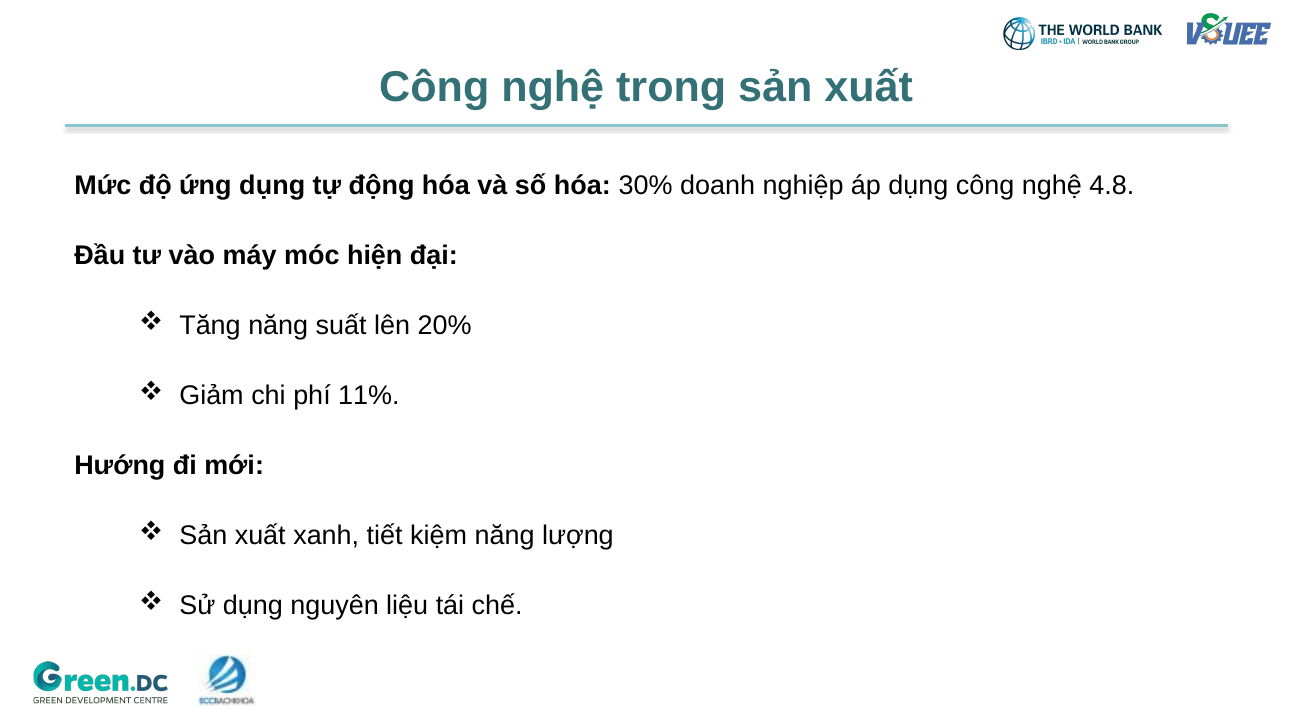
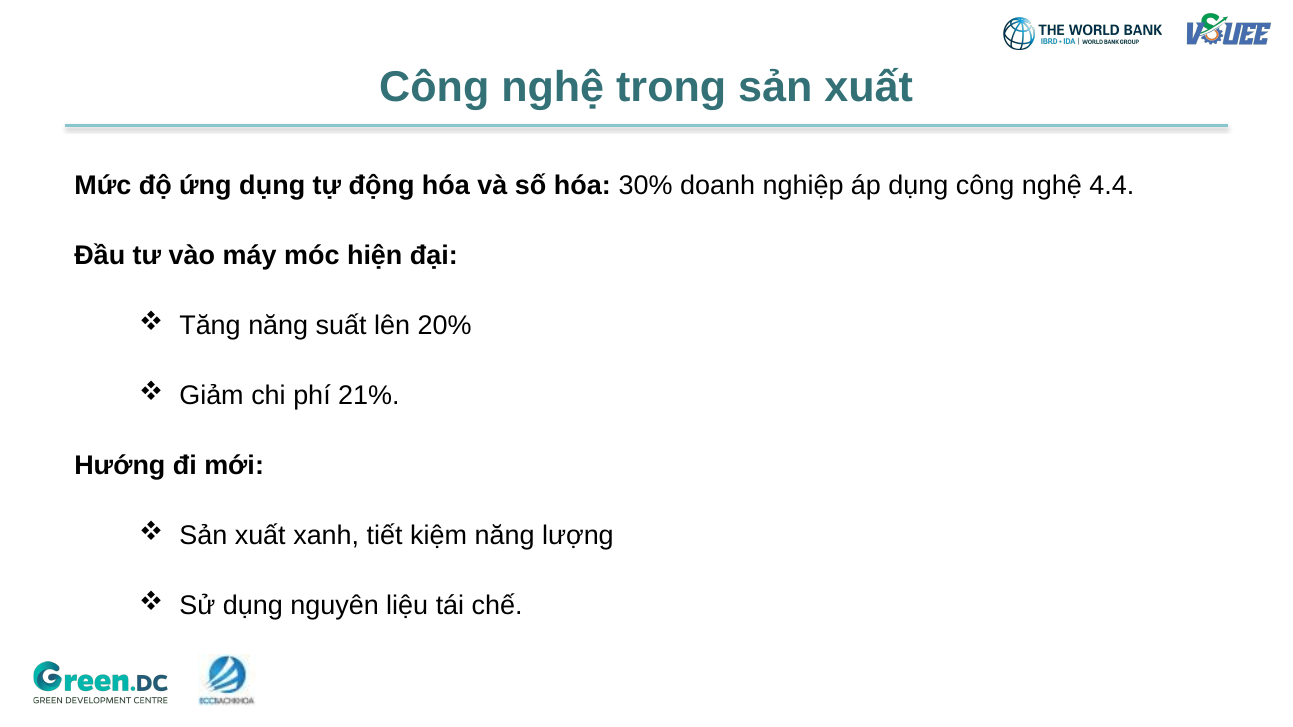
4.8: 4.8 -> 4.4
11%: 11% -> 21%
